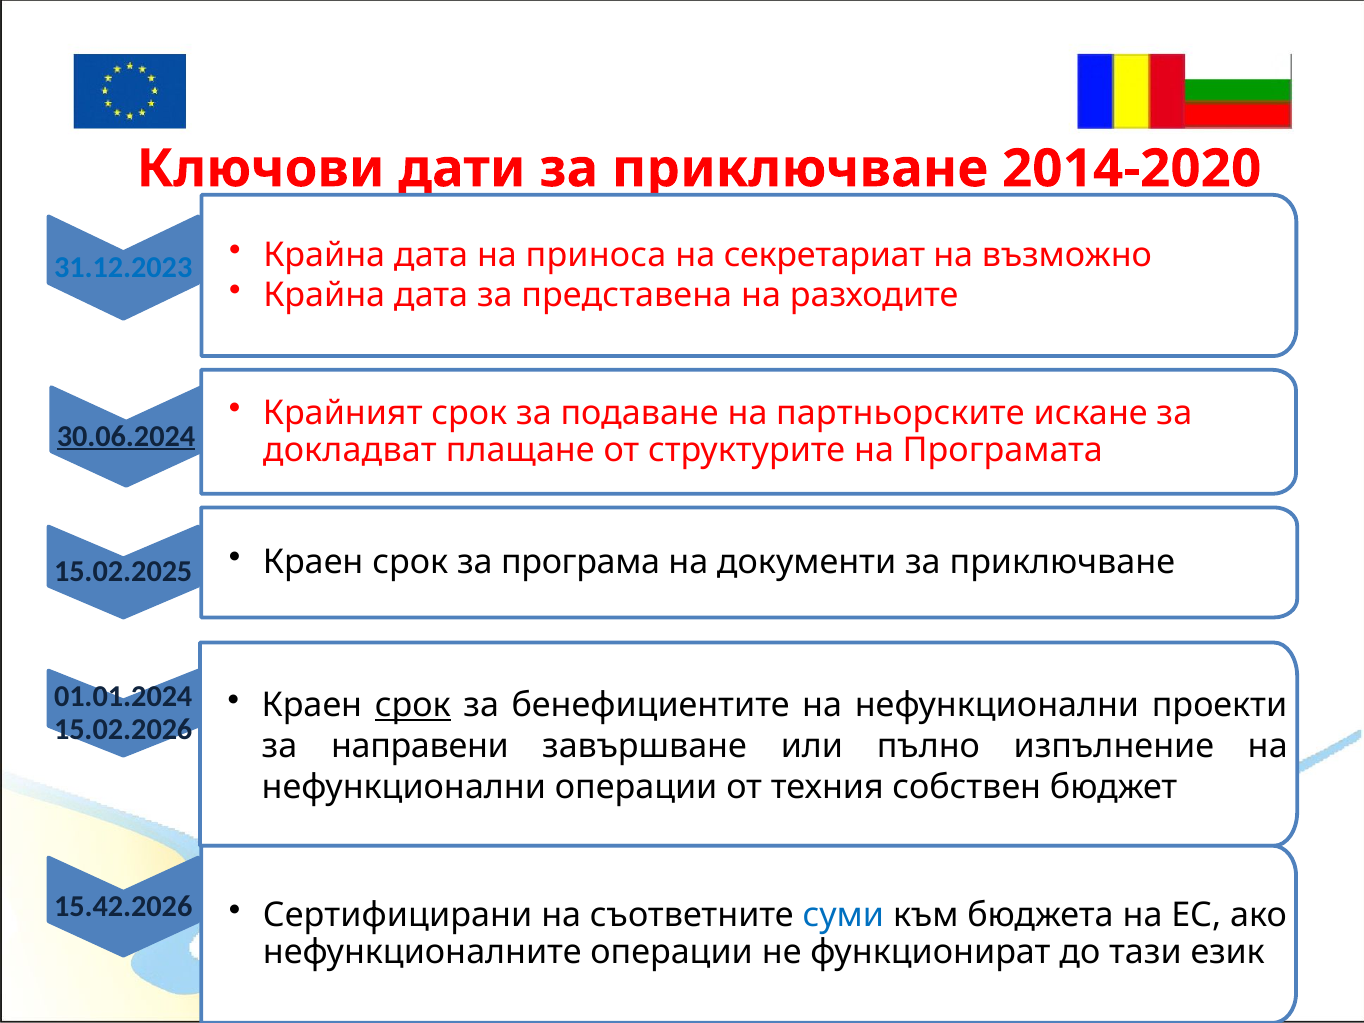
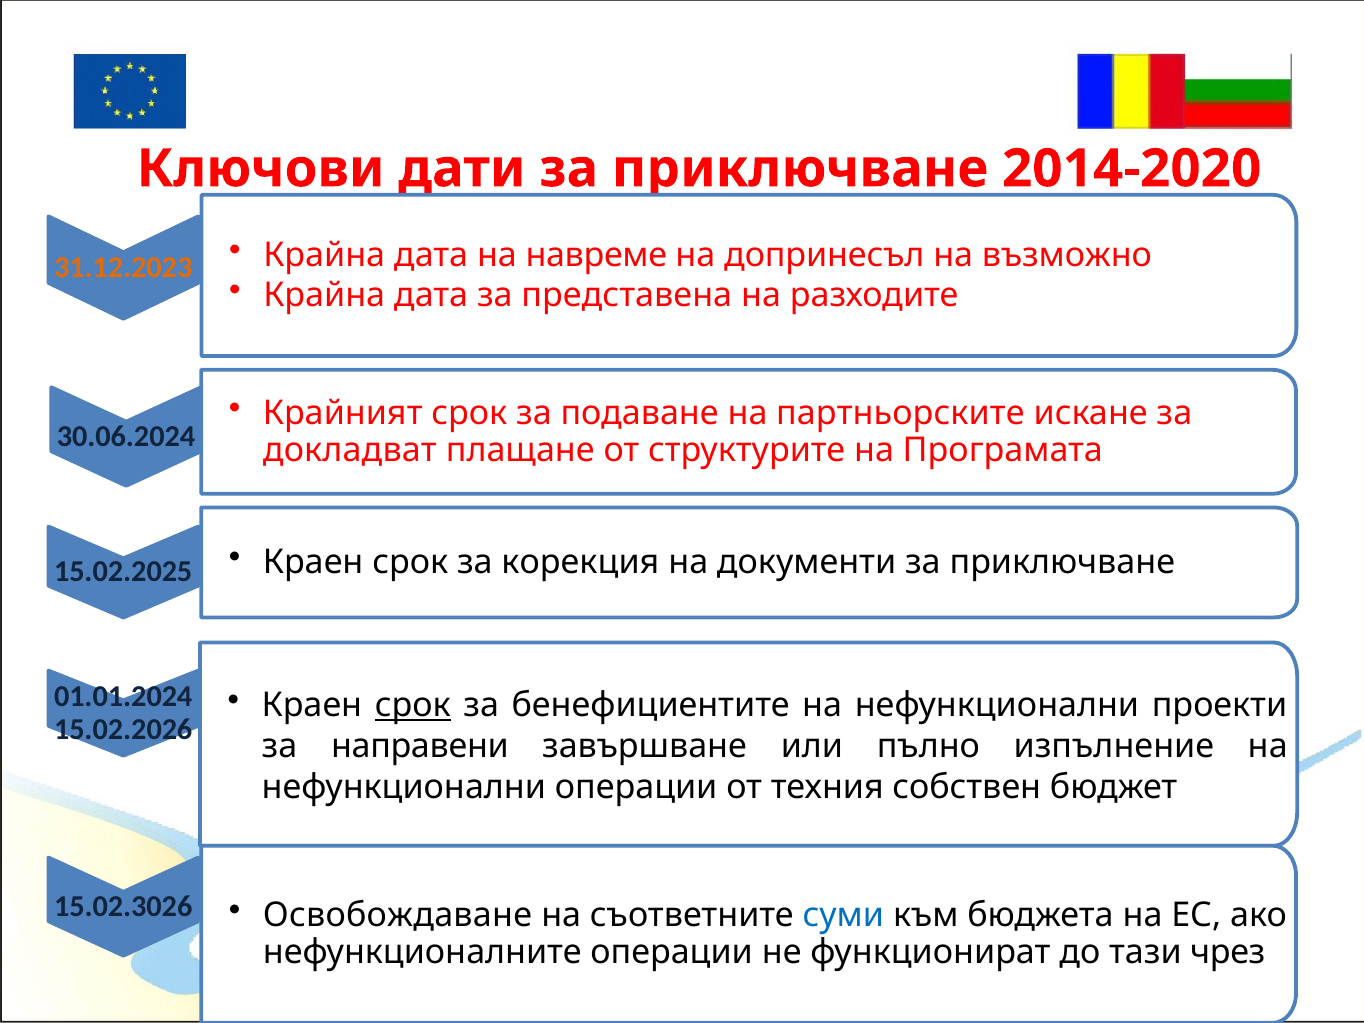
31.12.2023 colour: blue -> orange
приноса: приноса -> навреме
секретариат: секретариат -> допринесъл
30.06.2024 underline: present -> none
програма: програма -> корекция
15.42.2026: 15.42.2026 -> 15.02.3026
Сертифицирани: Сертифицирани -> Освобождаване
език: език -> чрез
